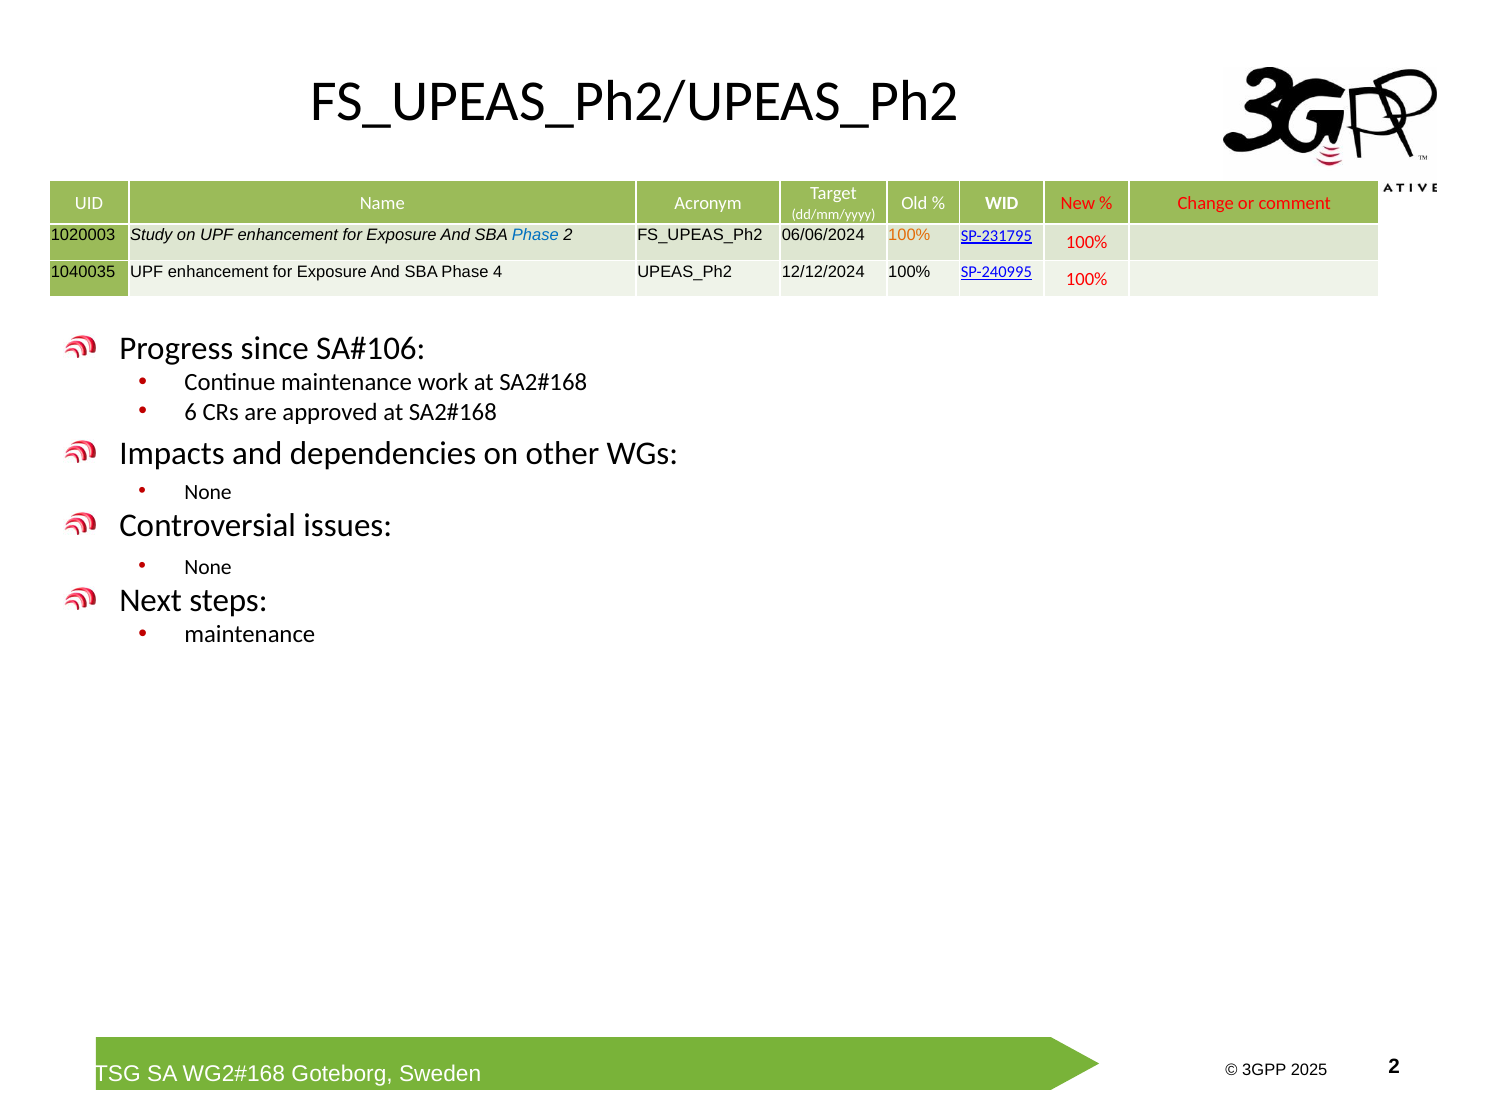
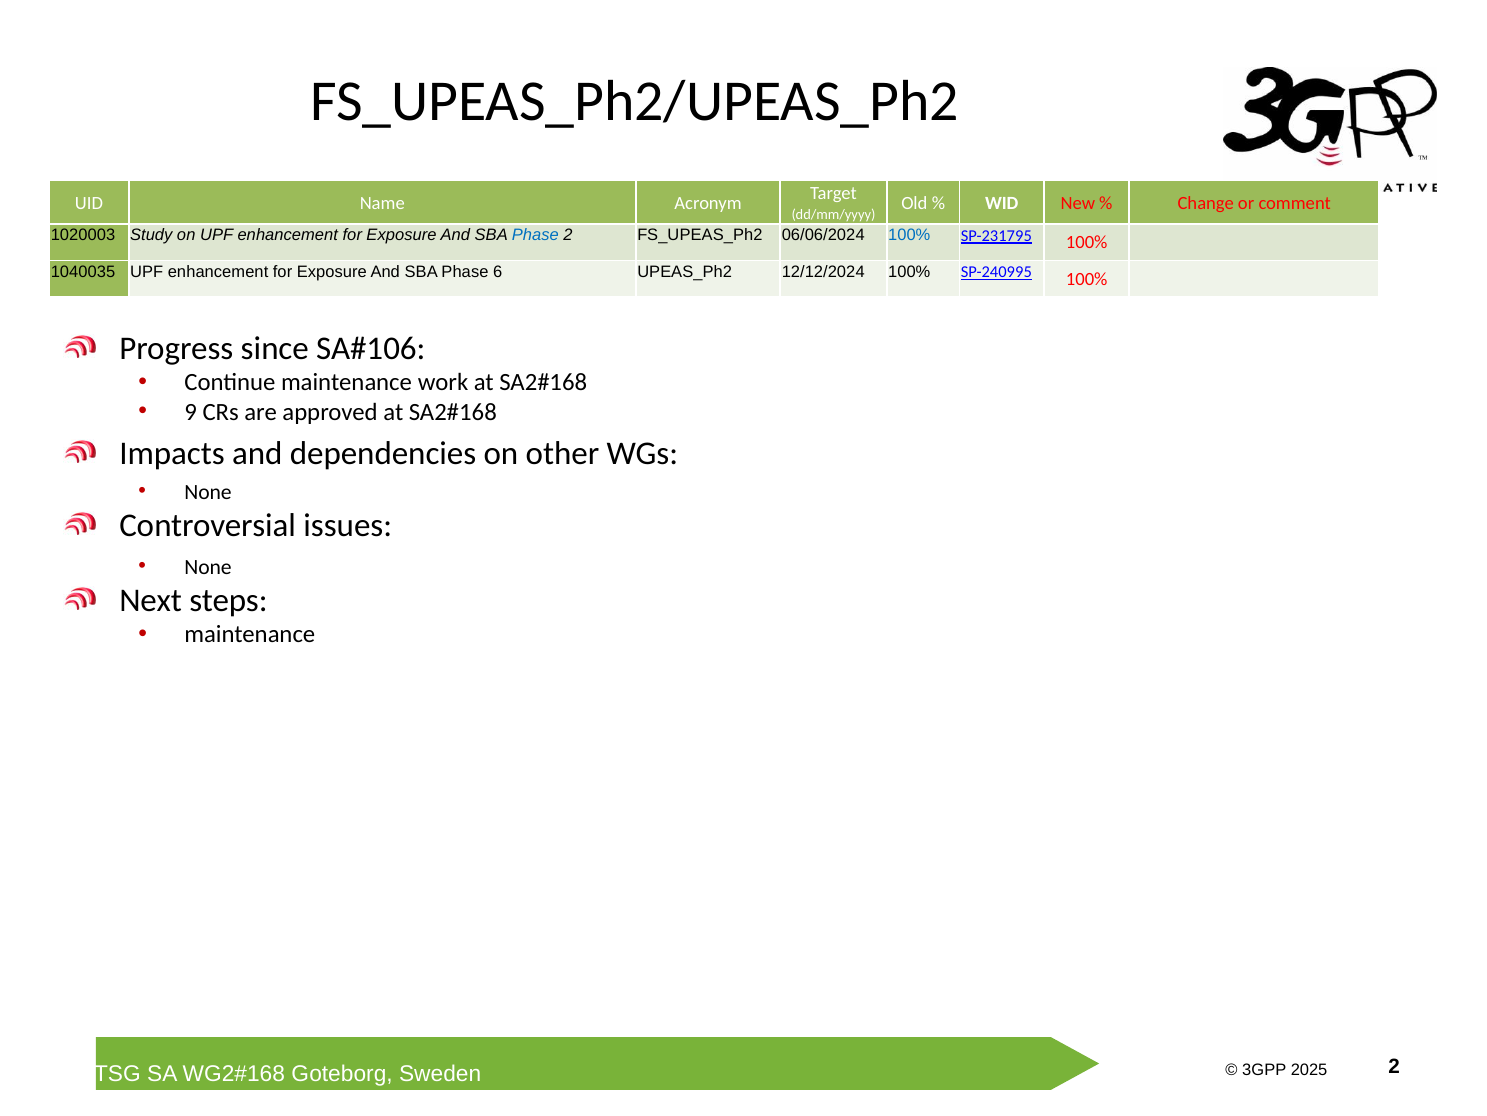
100% at (909, 235) colour: orange -> blue
4: 4 -> 6
6: 6 -> 9
